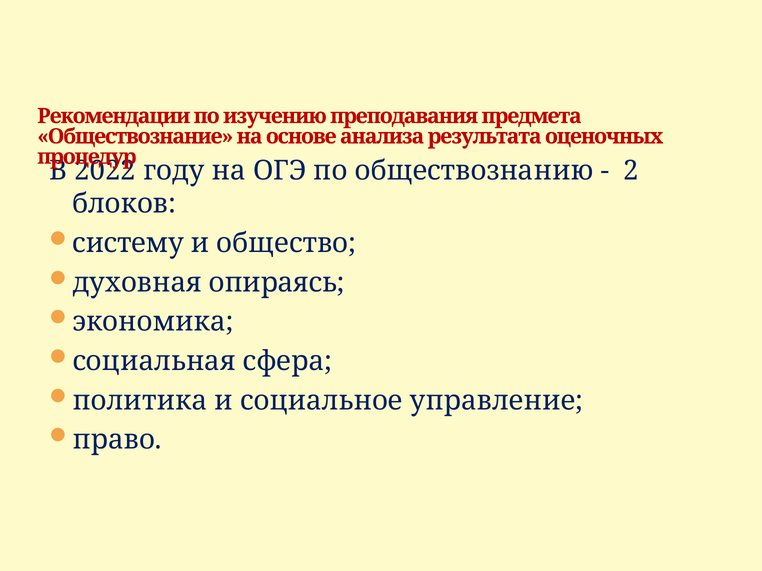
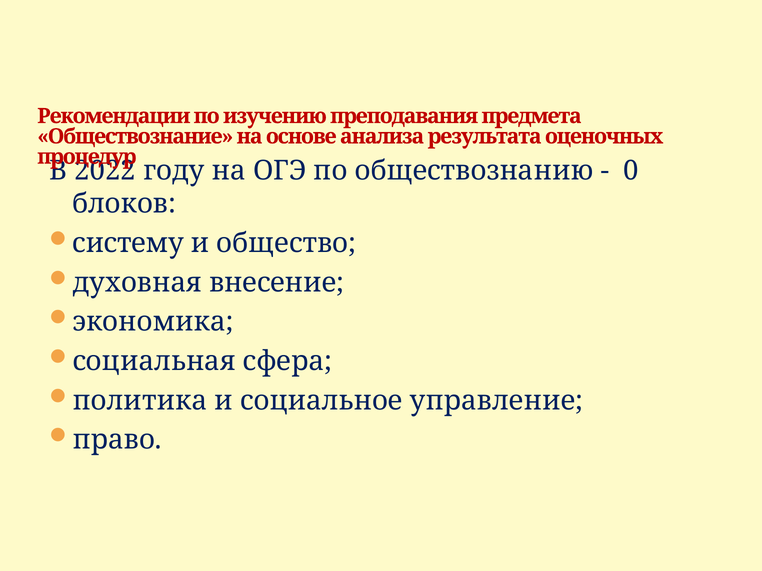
2: 2 -> 0
опираясь: опираясь -> внесение
